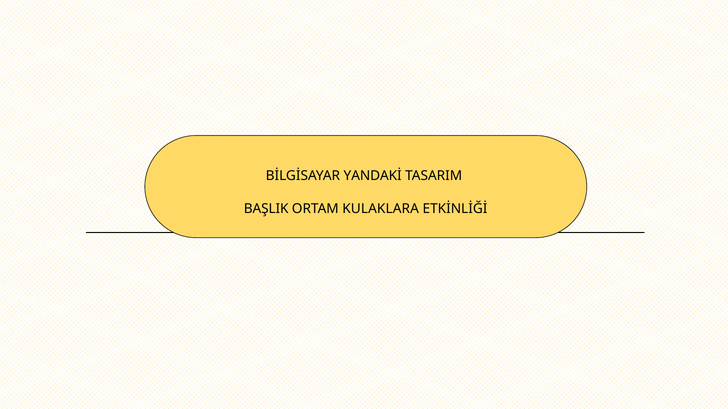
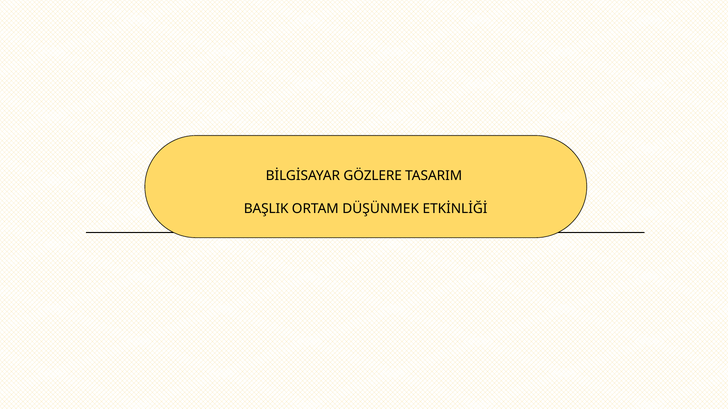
YANDAKİ: YANDAKİ -> GÖZLERE
KULAKLARA: KULAKLARA -> DÜŞÜNMEK
